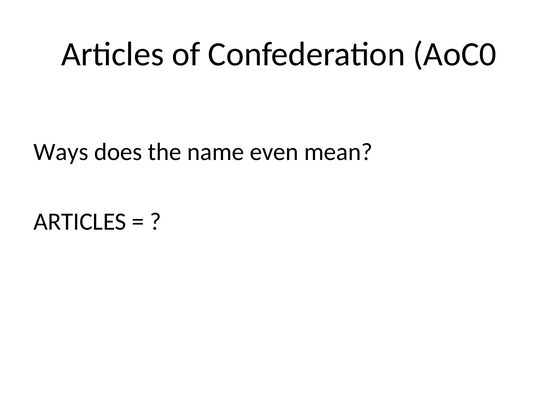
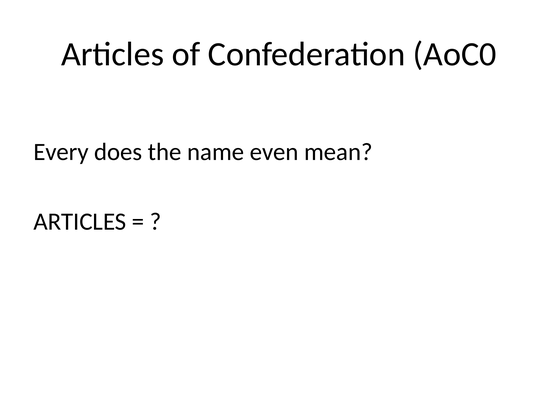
Ways: Ways -> Every
